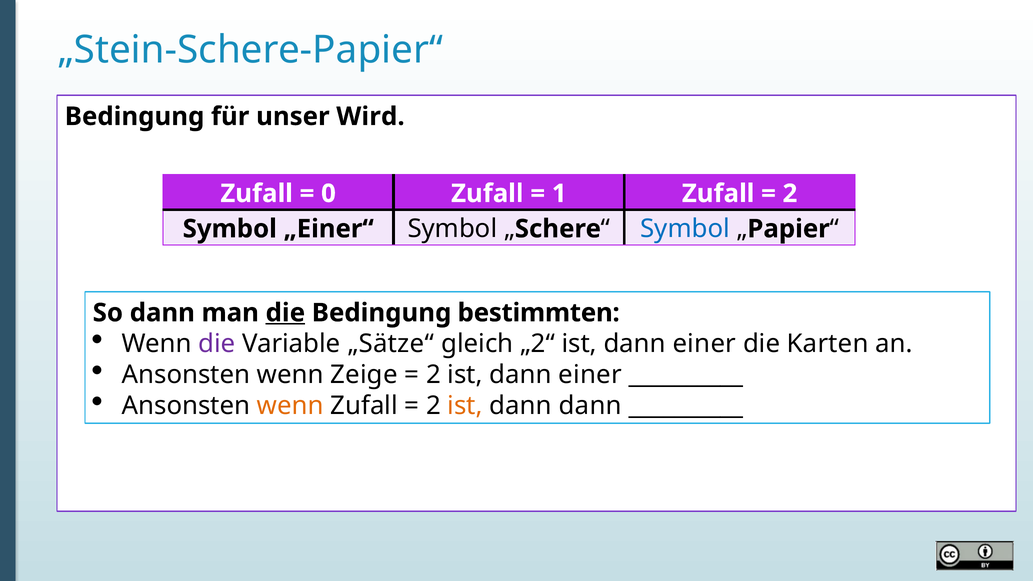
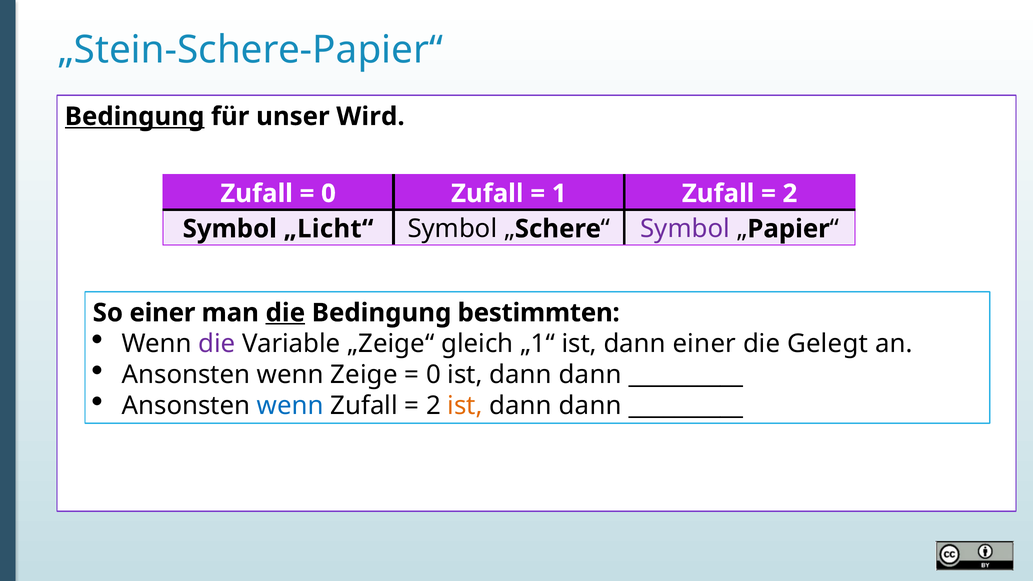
Bedingung at (135, 117) underline: none -> present
„Einer“: „Einer“ -> „Licht“
Symbol at (685, 229) colour: blue -> purple
So dann: dann -> einer
„Sätze“: „Sätze“ -> „Zeige“
„2“: „2“ -> „1“
Karten: Karten -> Gelegt
2 at (433, 375): 2 -> 0
einer at (590, 375): einer -> dann
wenn at (290, 406) colour: orange -> blue
